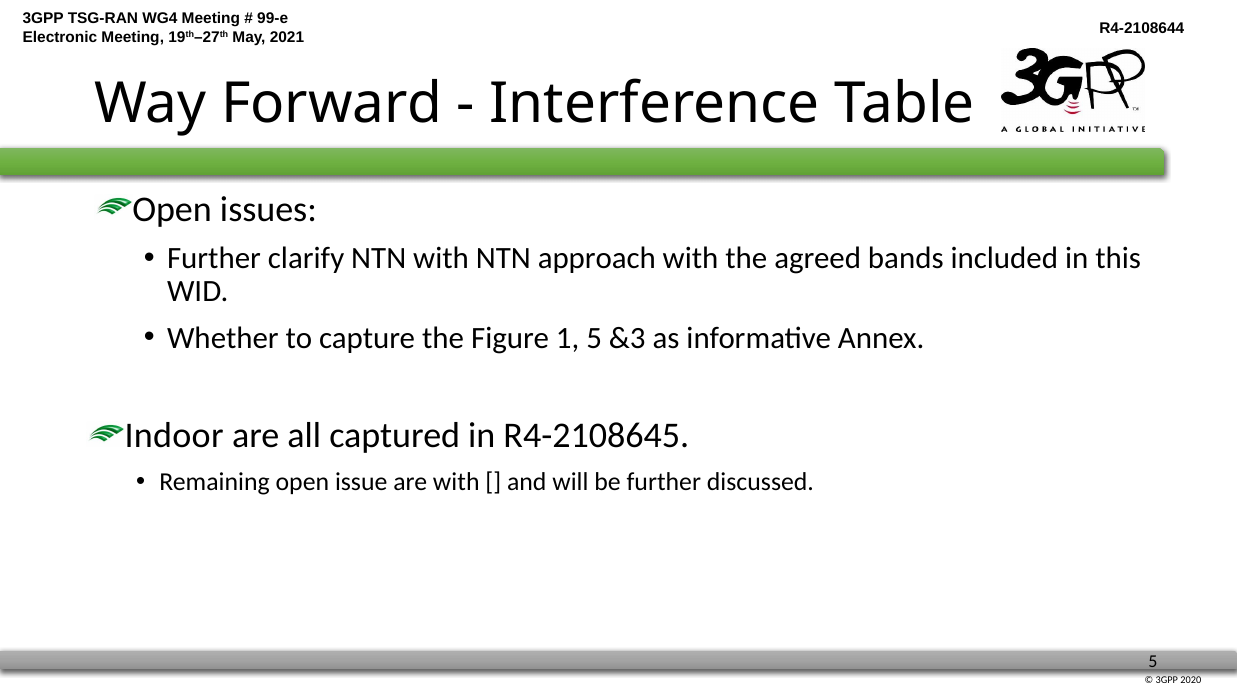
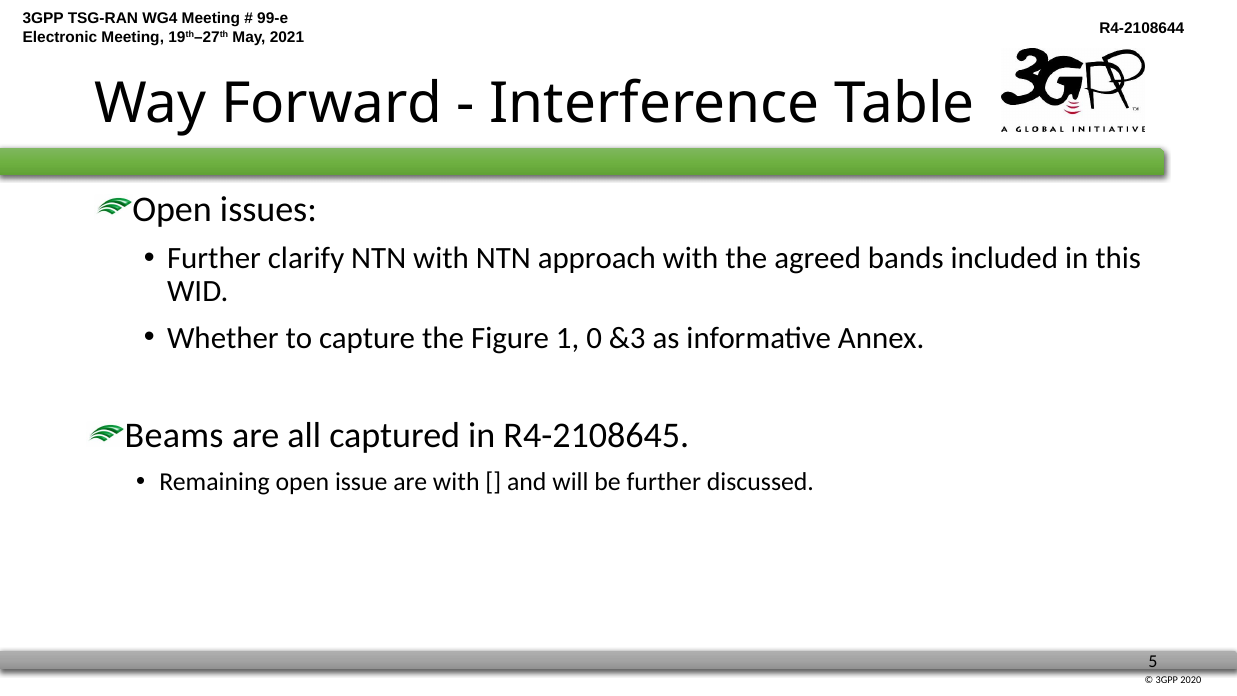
1 5: 5 -> 0
Indoor: Indoor -> Beams
